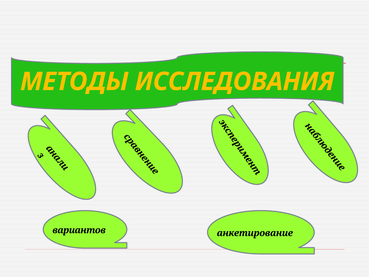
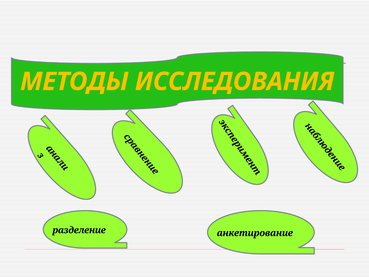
вариантов: вариантов -> разделение
